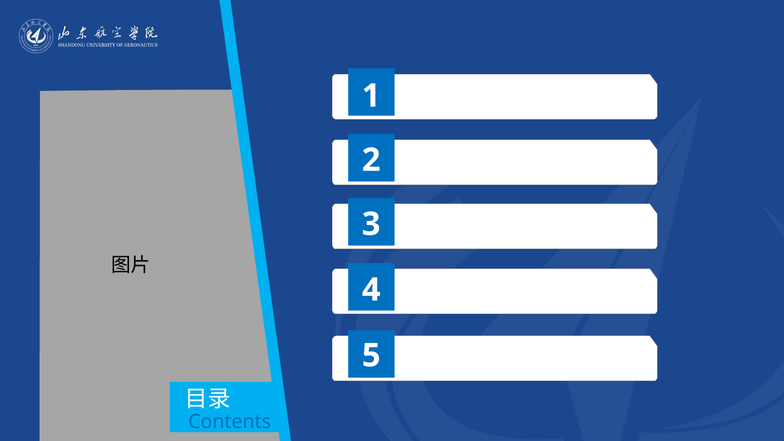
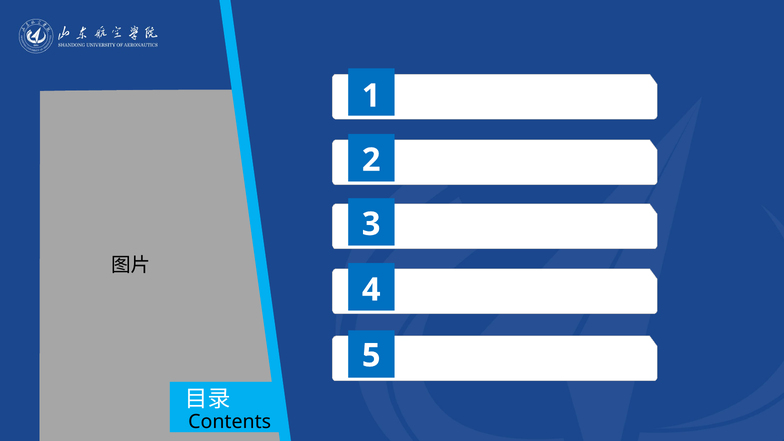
Contents colour: blue -> black
